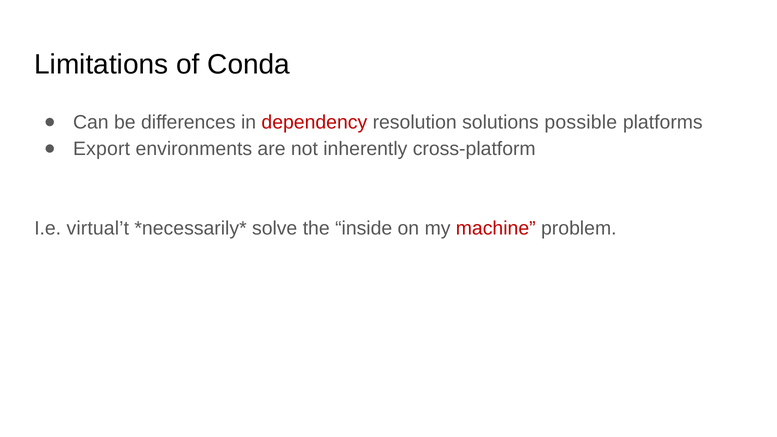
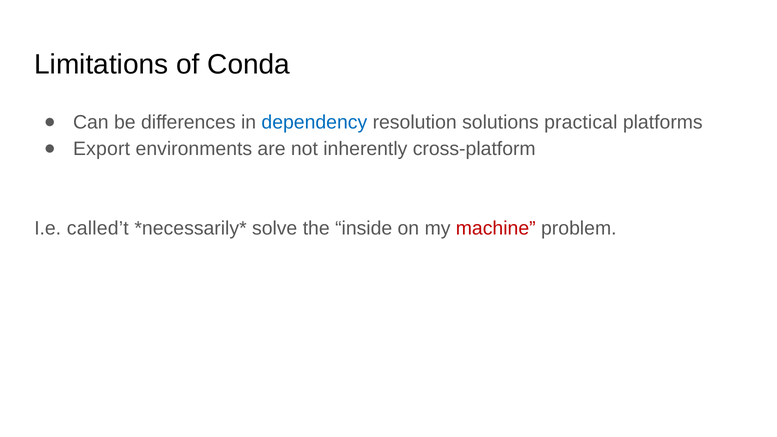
dependency colour: red -> blue
possible: possible -> practical
virtual’t: virtual’t -> called’t
